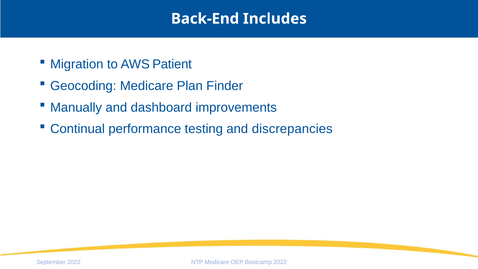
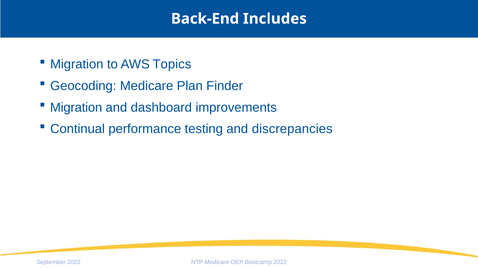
Patient: Patient -> Topics
Manually at (76, 107): Manually -> Migration
